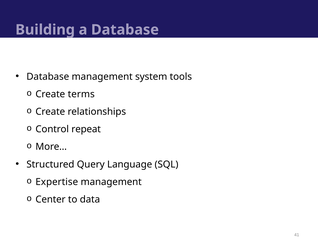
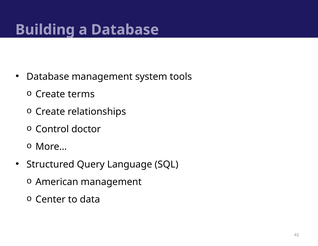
repeat: repeat -> doctor
Expertise: Expertise -> American
